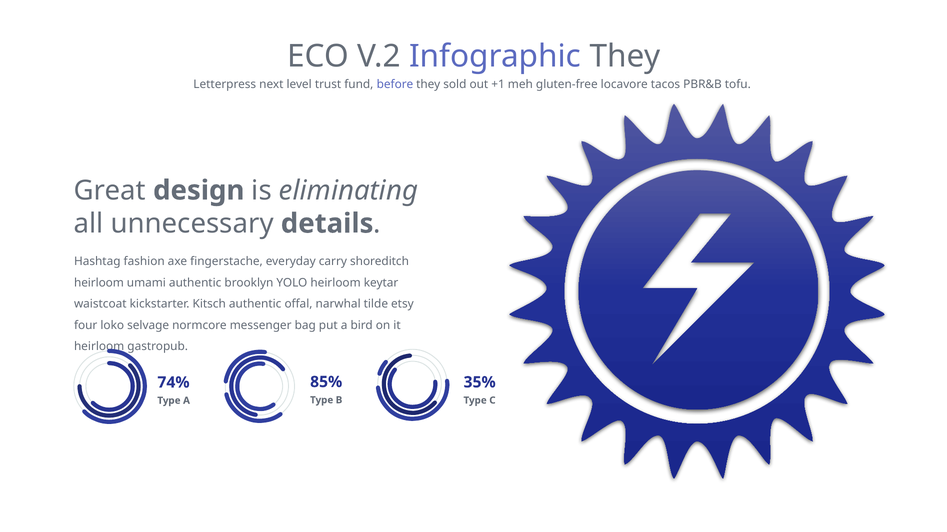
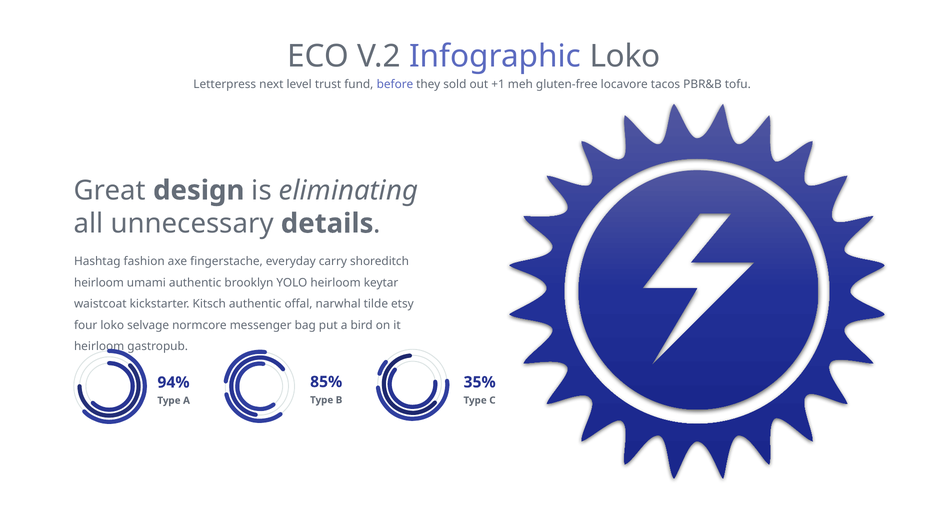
Infographic They: They -> Loko
74%: 74% -> 94%
